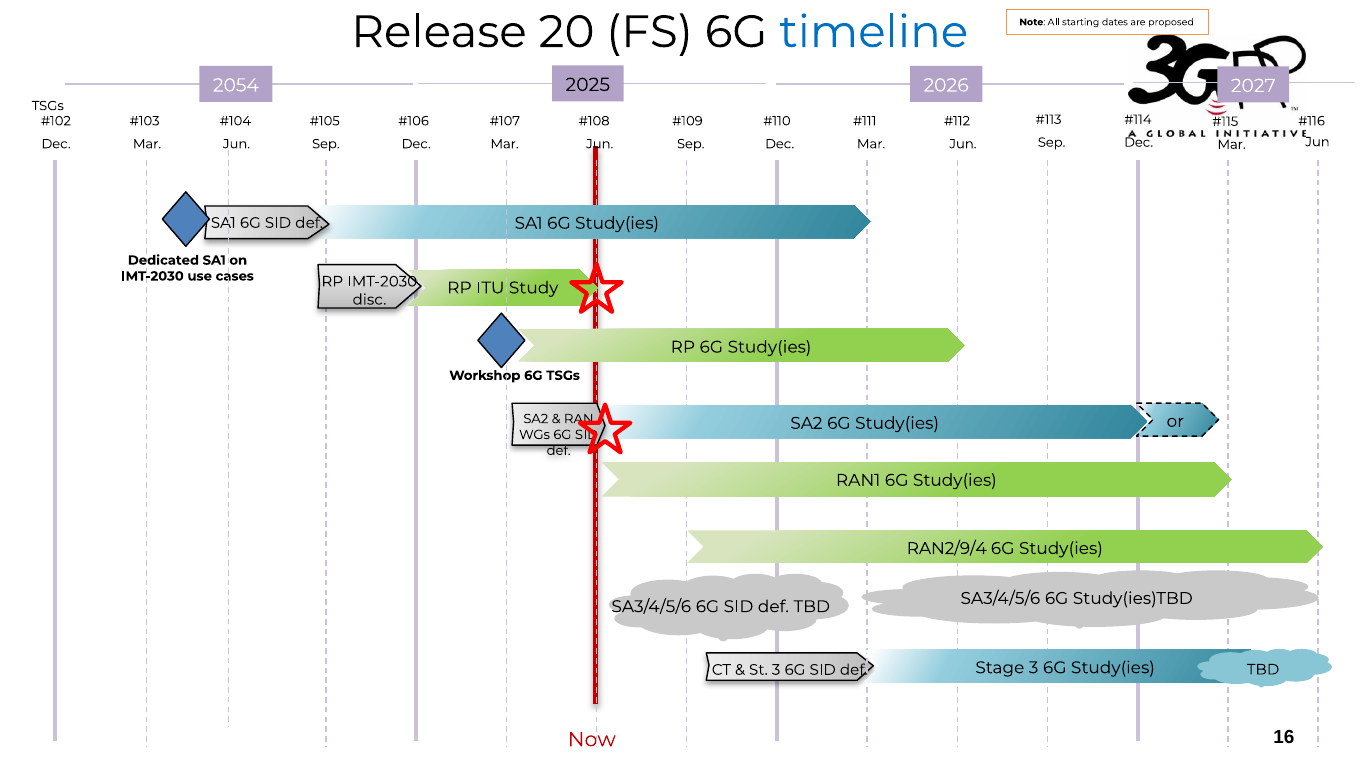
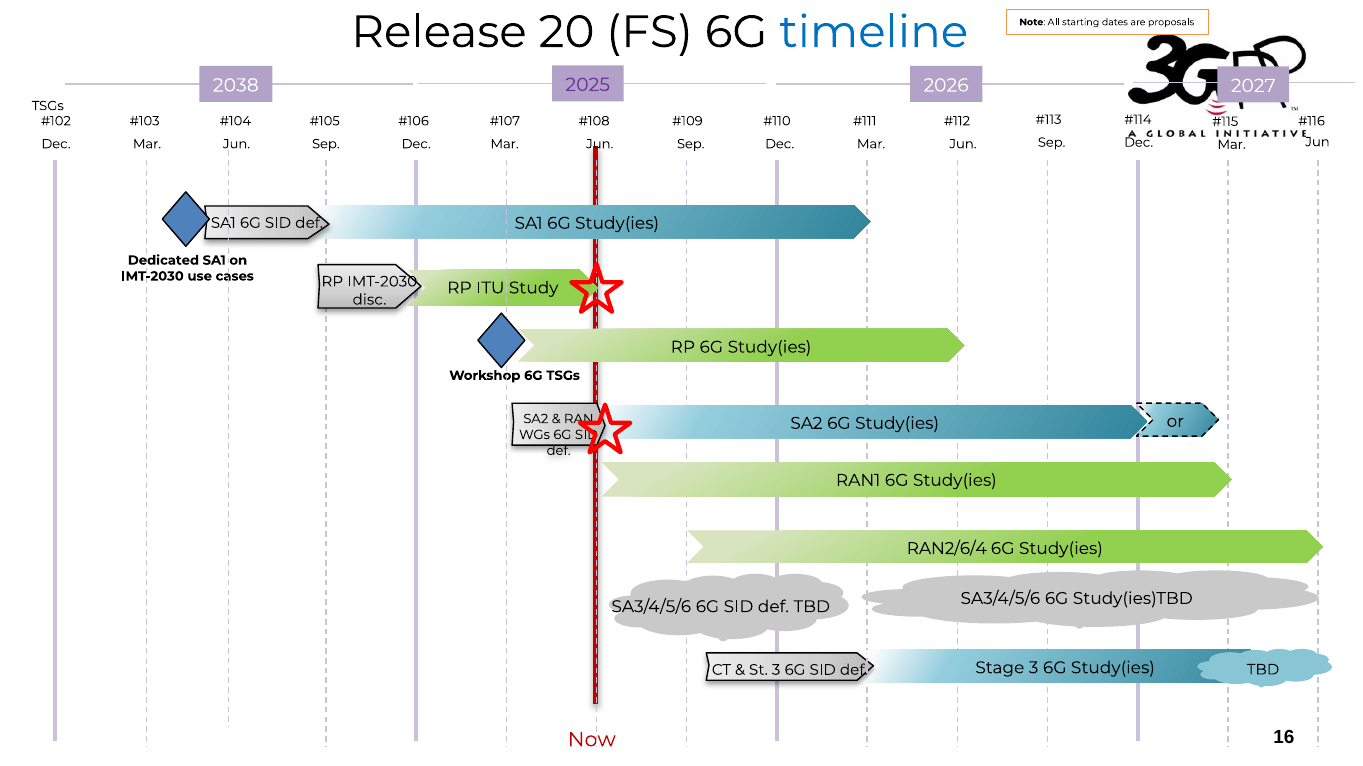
proposed: proposed -> proposals
2025 colour: black -> purple
2054: 2054 -> 2038
RAN2/9/4: RAN2/9/4 -> RAN2/6/4
